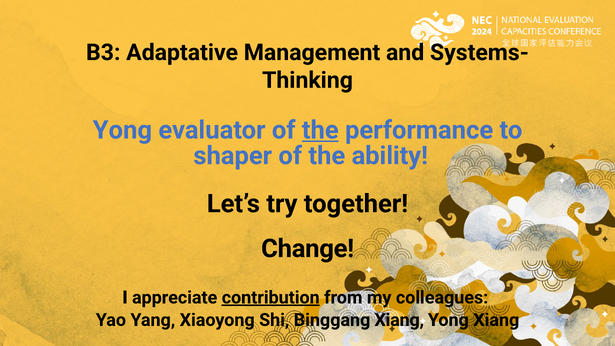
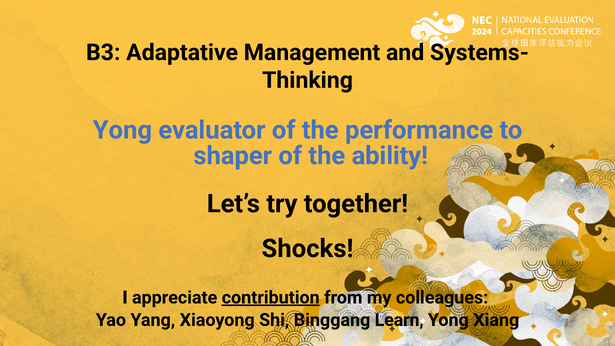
the at (320, 130) underline: present -> none
Change: Change -> Shocks
Binggang Xiang: Xiang -> Learn
